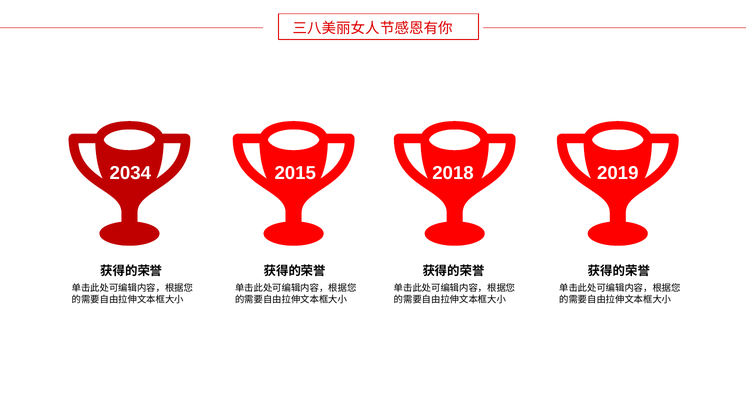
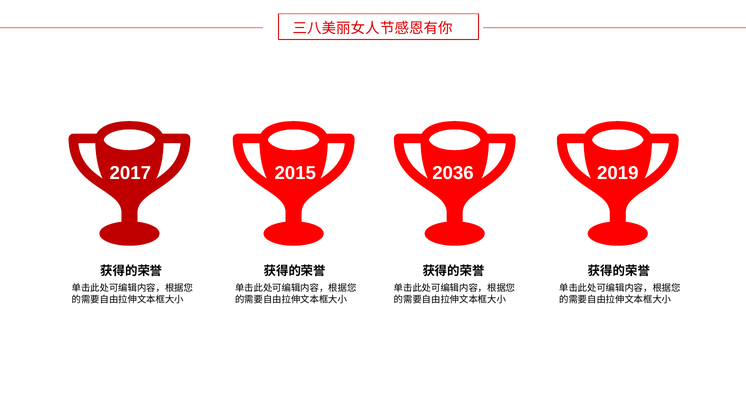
2034: 2034 -> 2017
2018: 2018 -> 2036
